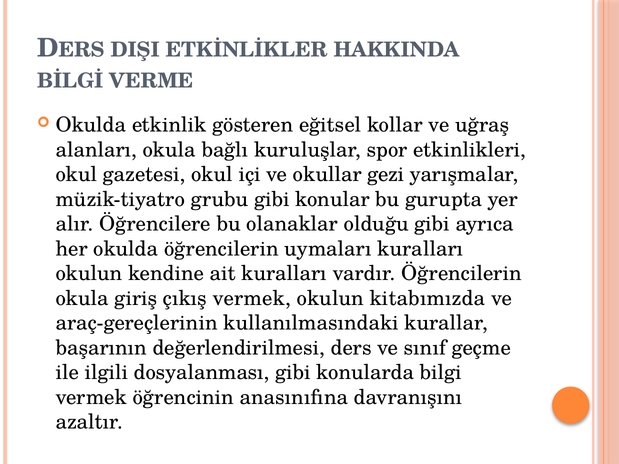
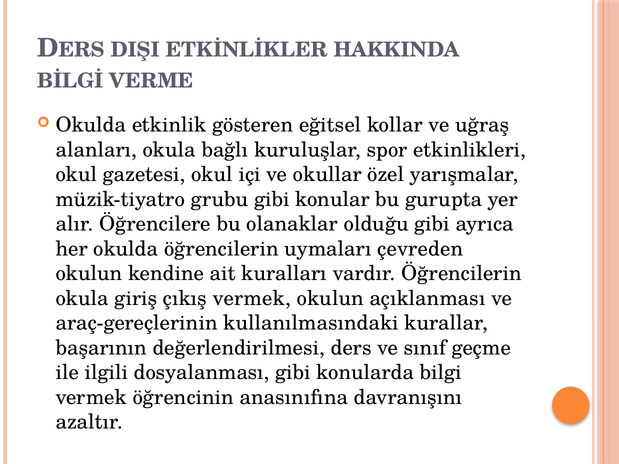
gezi: gezi -> özel
uymaları kuralları: kuralları -> çevreden
kitabımızda: kitabımızda -> açıklanması
